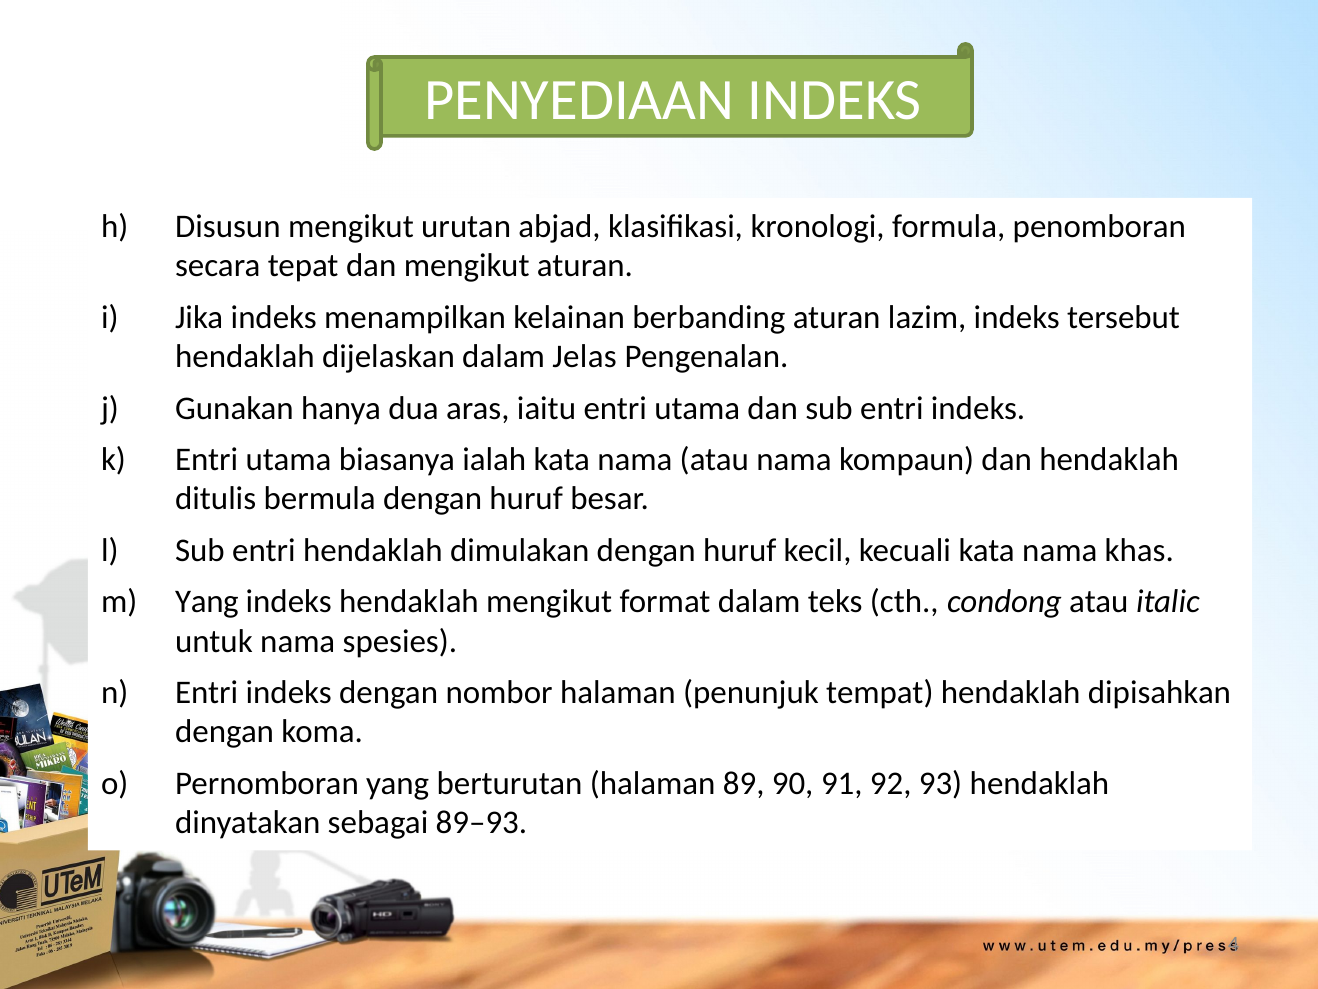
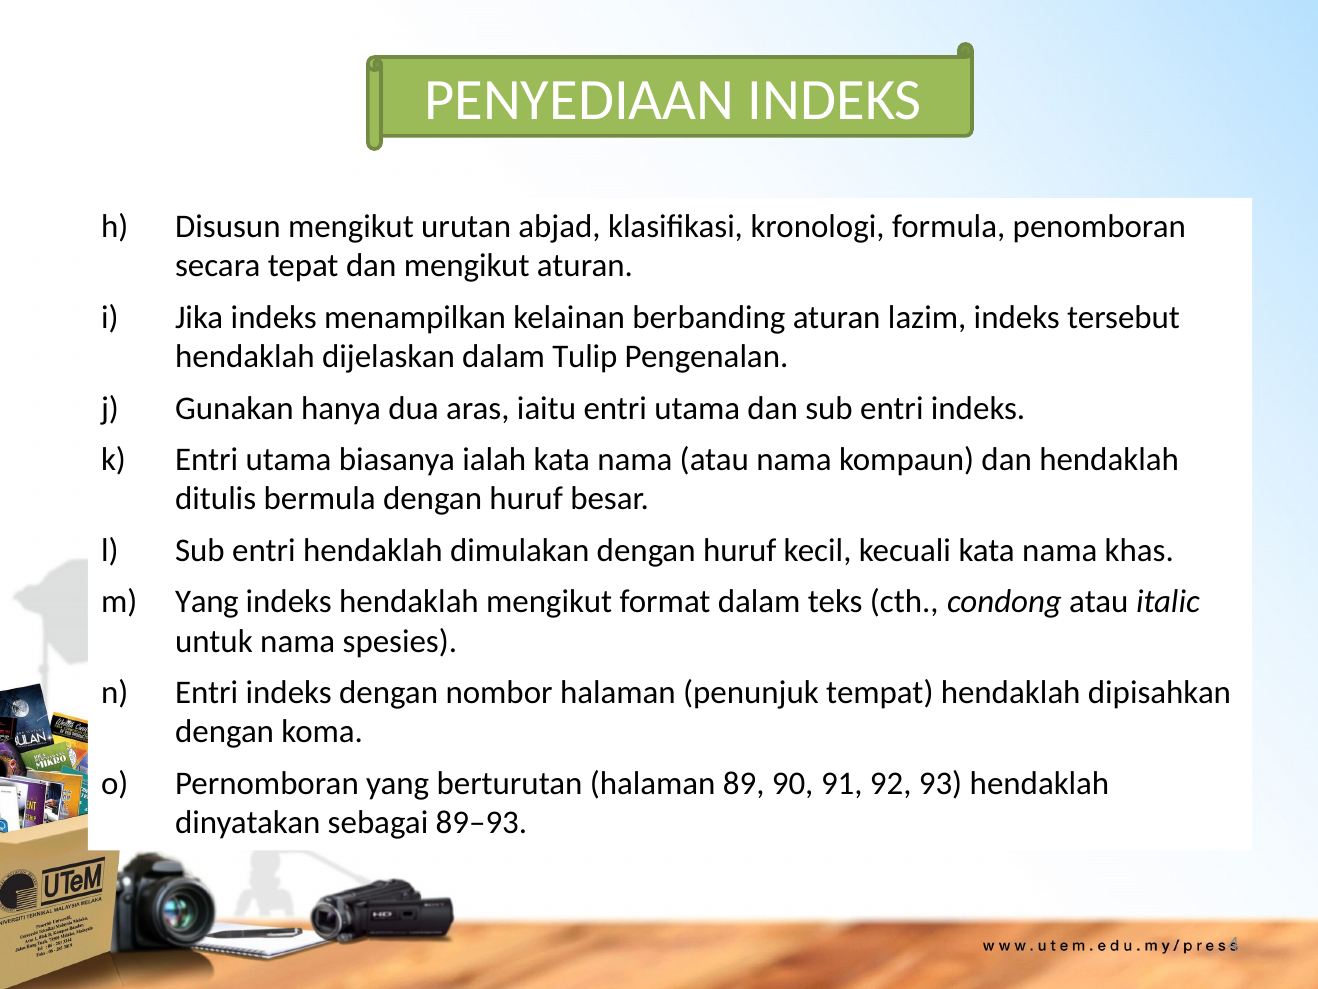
Jelas: Jelas -> Tulip
